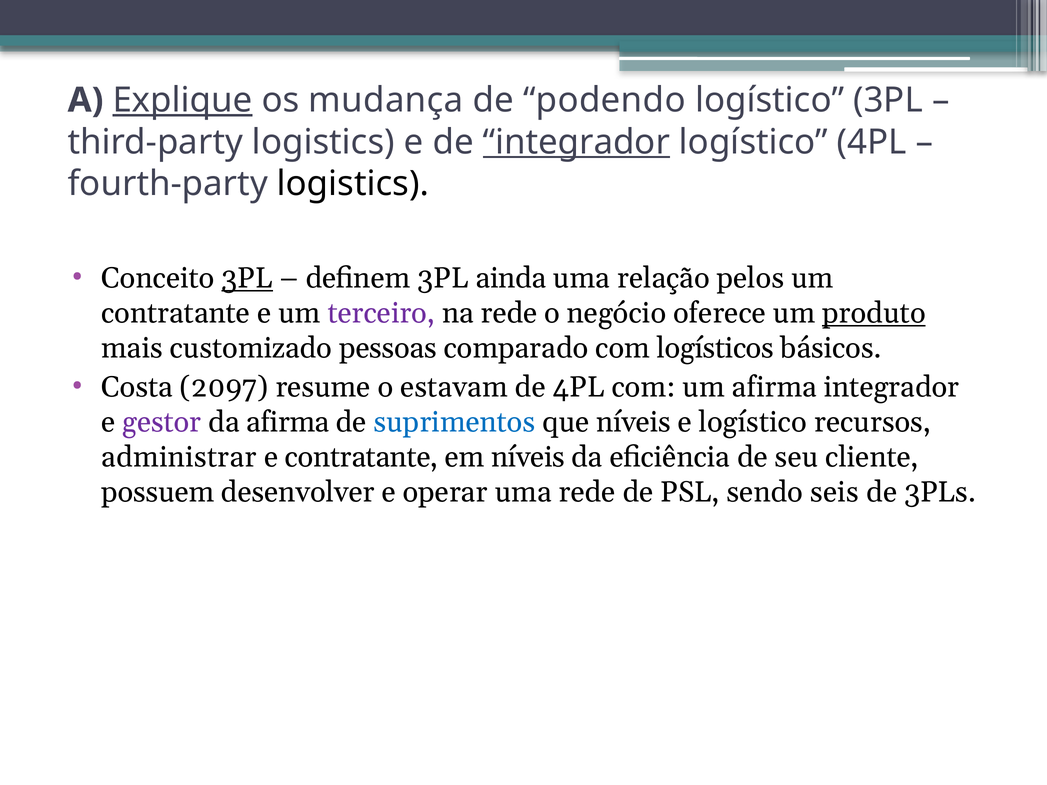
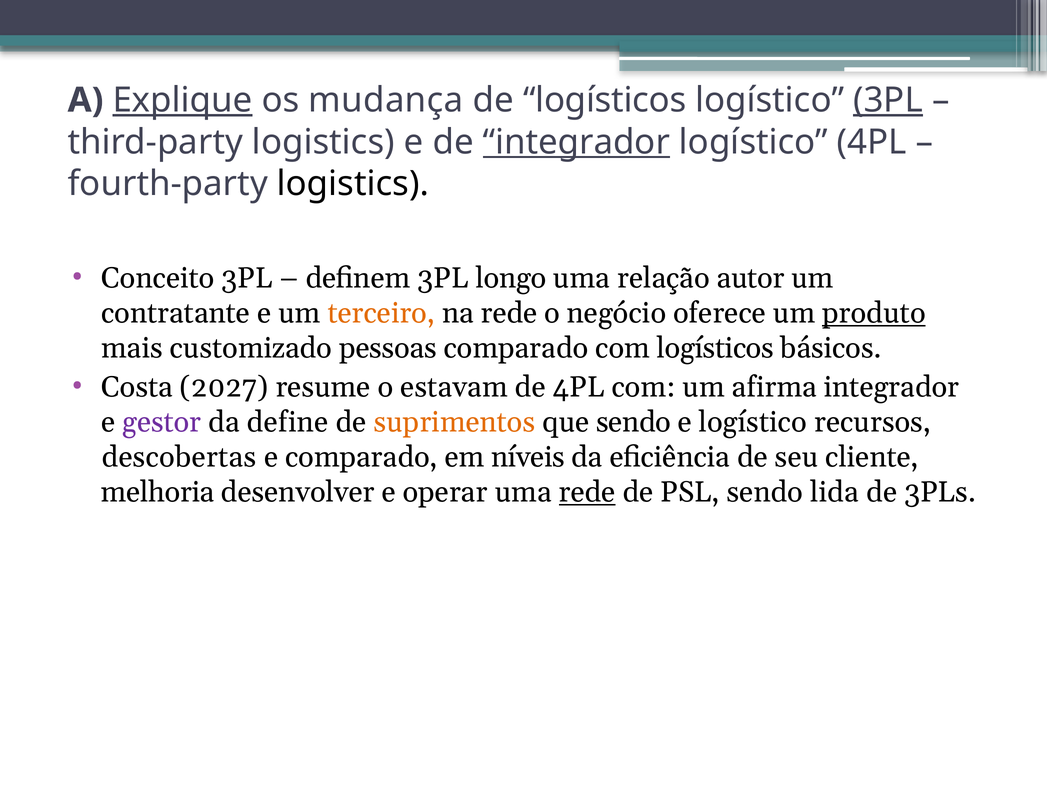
de podendo: podendo -> logísticos
3PL at (888, 100) underline: none -> present
3PL at (247, 278) underline: present -> none
ainda: ainda -> longo
pelos: pelos -> autor
terceiro colour: purple -> orange
2097: 2097 -> 2027
da afirma: afirma -> define
suprimentos colour: blue -> orange
que níveis: níveis -> sendo
administrar: administrar -> descobertas
e contratante: contratante -> comparado
possuem: possuem -> melhoria
rede at (587, 492) underline: none -> present
seis: seis -> lida
